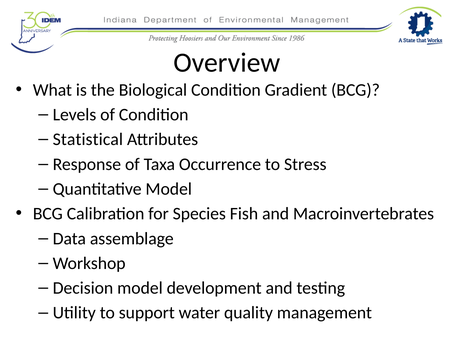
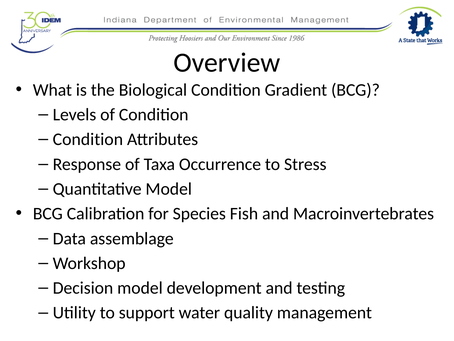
Statistical at (88, 139): Statistical -> Condition
